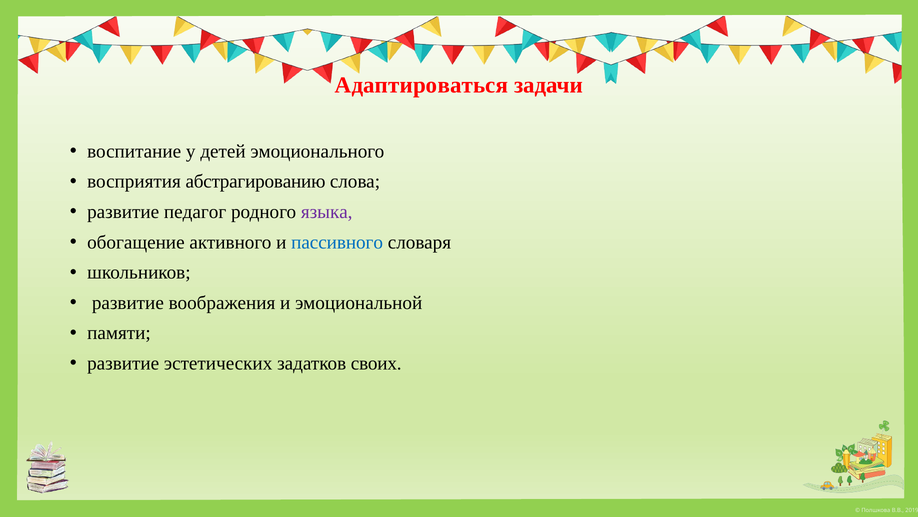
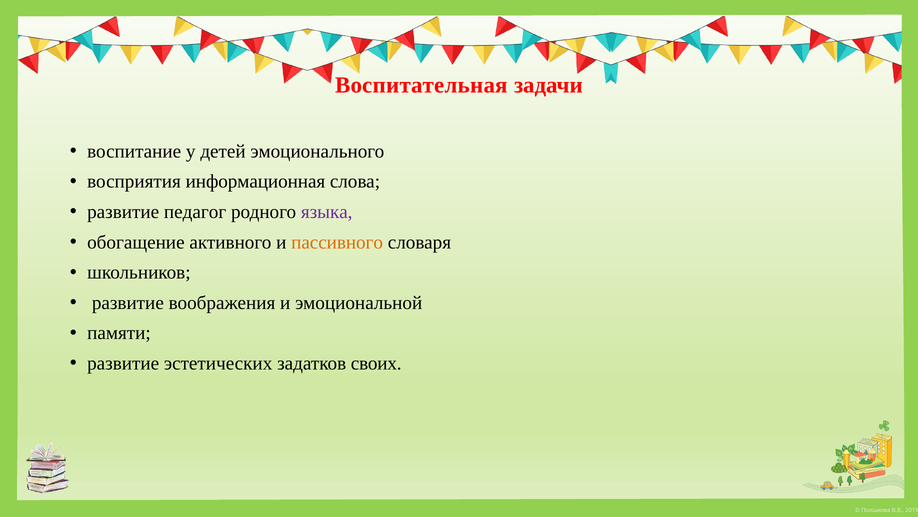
Адаптироваться: Адаптироваться -> Воспитательная
абстрагированию: абстрагированию -> информационная
пассивного colour: blue -> orange
